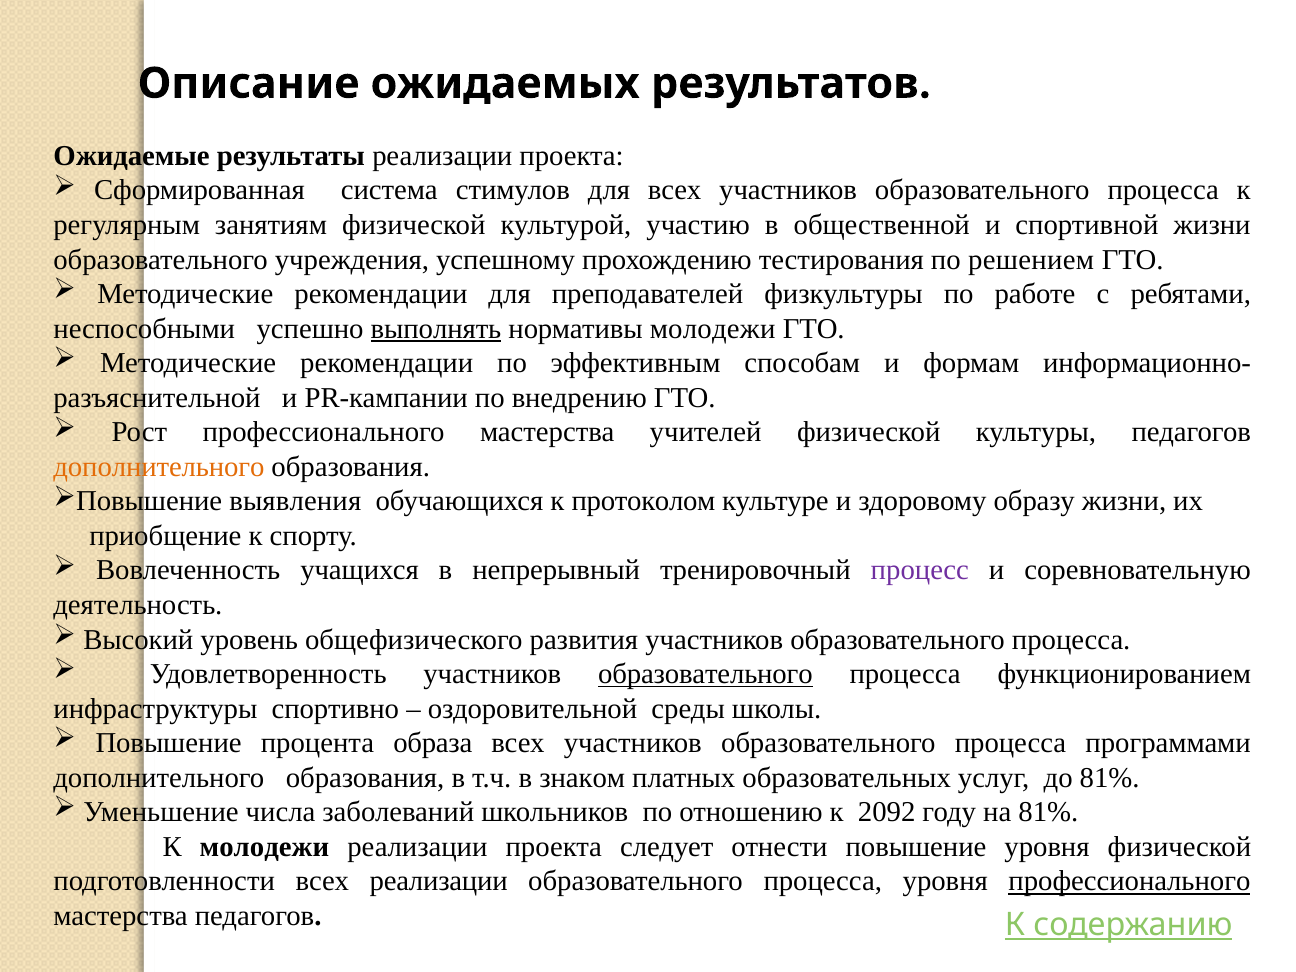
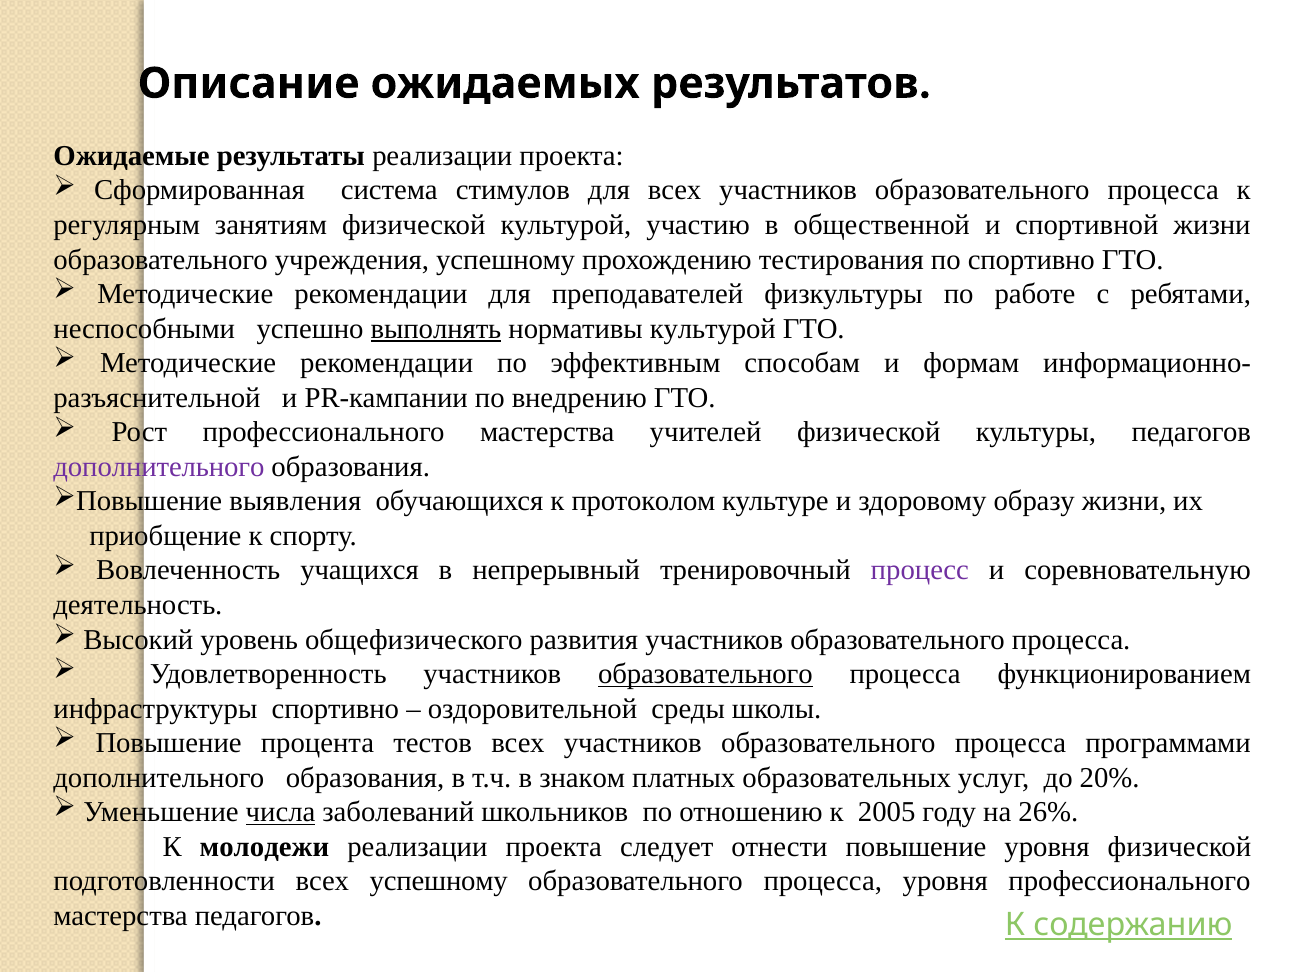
по решением: решением -> спортивно
нормативы молодежи: молодежи -> культурой
дополнительного at (159, 467) colour: orange -> purple
образа: образа -> тестов
до 81%: 81% -> 20%
числа underline: none -> present
2092: 2092 -> 2005
на 81%: 81% -> 26%
всех реализации: реализации -> успешному
профессионального at (1129, 881) underline: present -> none
